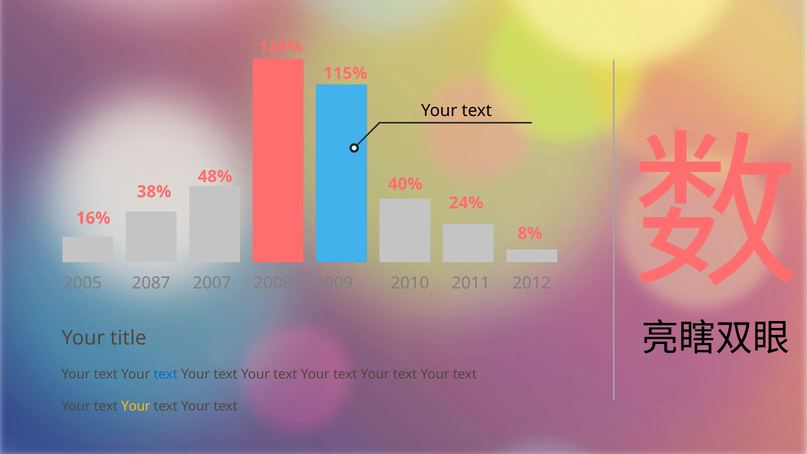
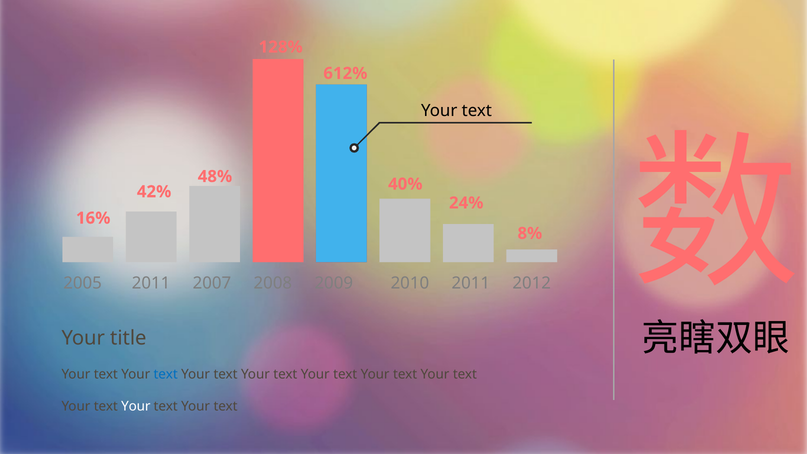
115%: 115% -> 612%
38%: 38% -> 42%
2005 2087: 2087 -> 2011
Your at (136, 406) colour: yellow -> white
